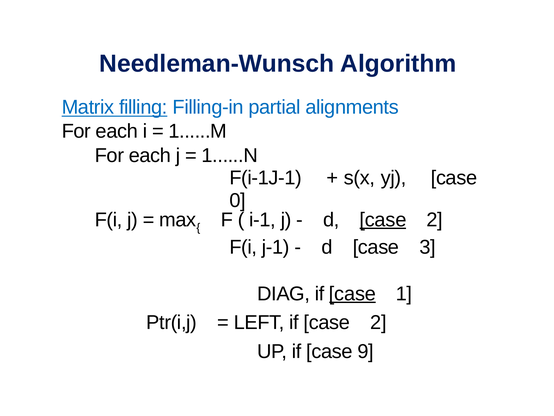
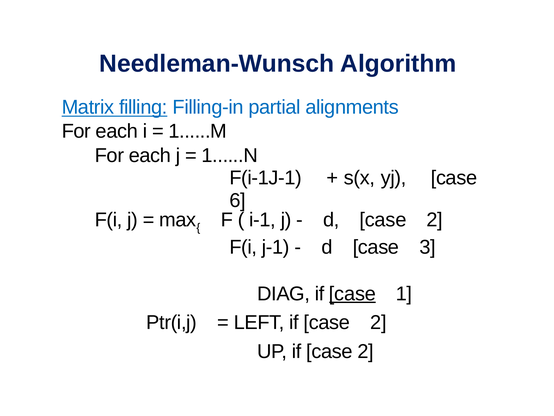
0: 0 -> 6
case at (383, 220) underline: present -> none
UP if case 9: 9 -> 2
